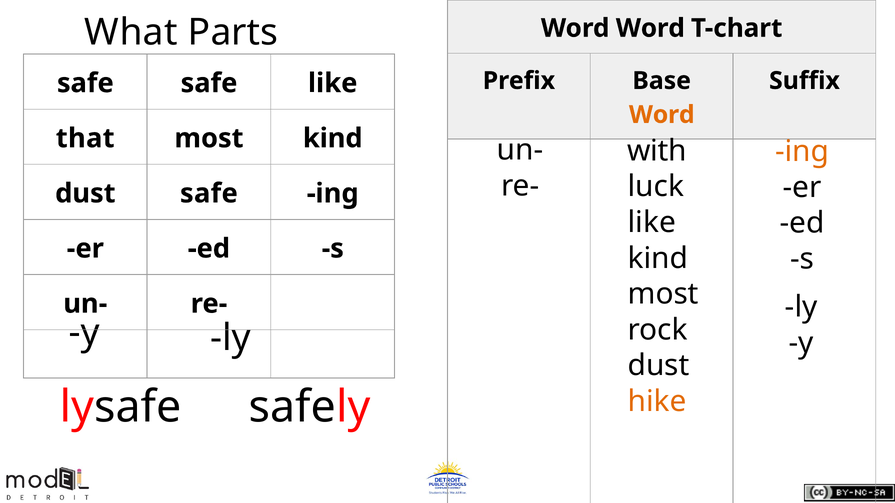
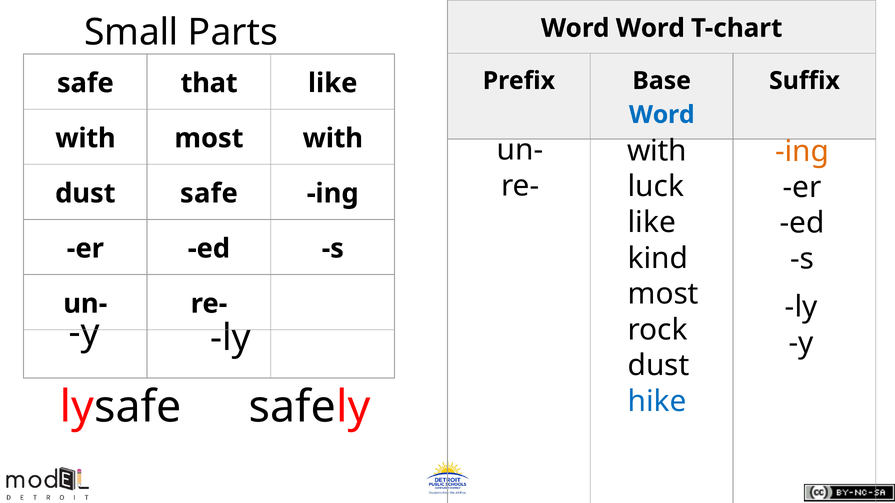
What: What -> Small
safe safe: safe -> that
Word at (662, 115) colour: orange -> blue
that at (85, 138): that -> with
most kind: kind -> with
hike colour: orange -> blue
